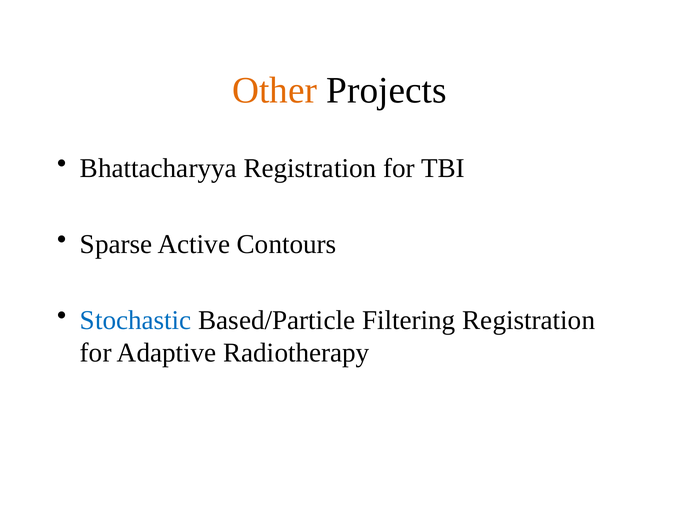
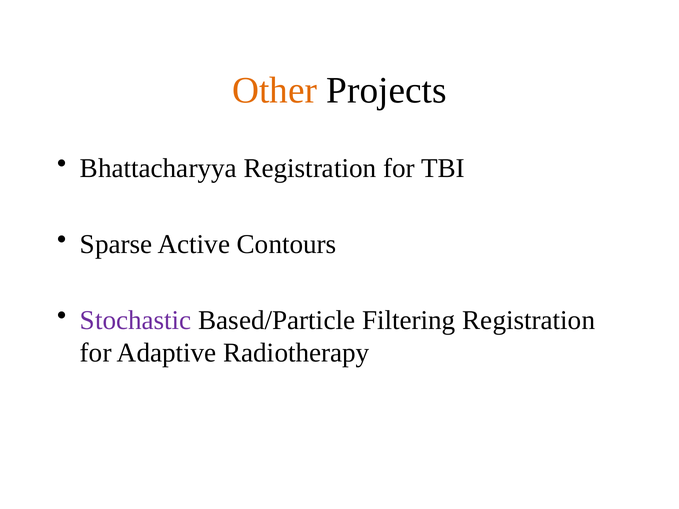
Stochastic colour: blue -> purple
